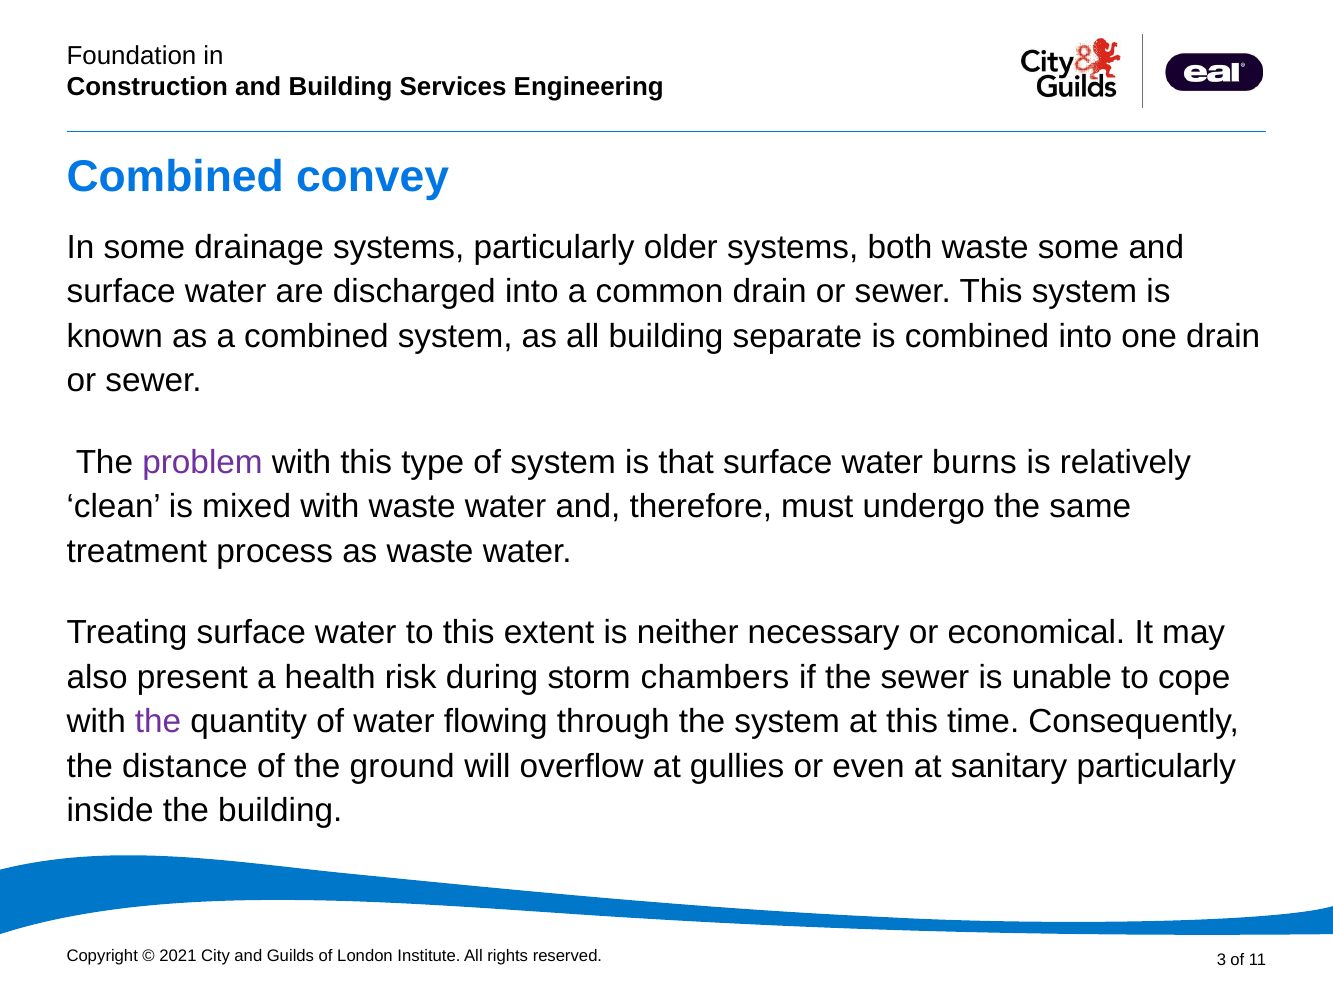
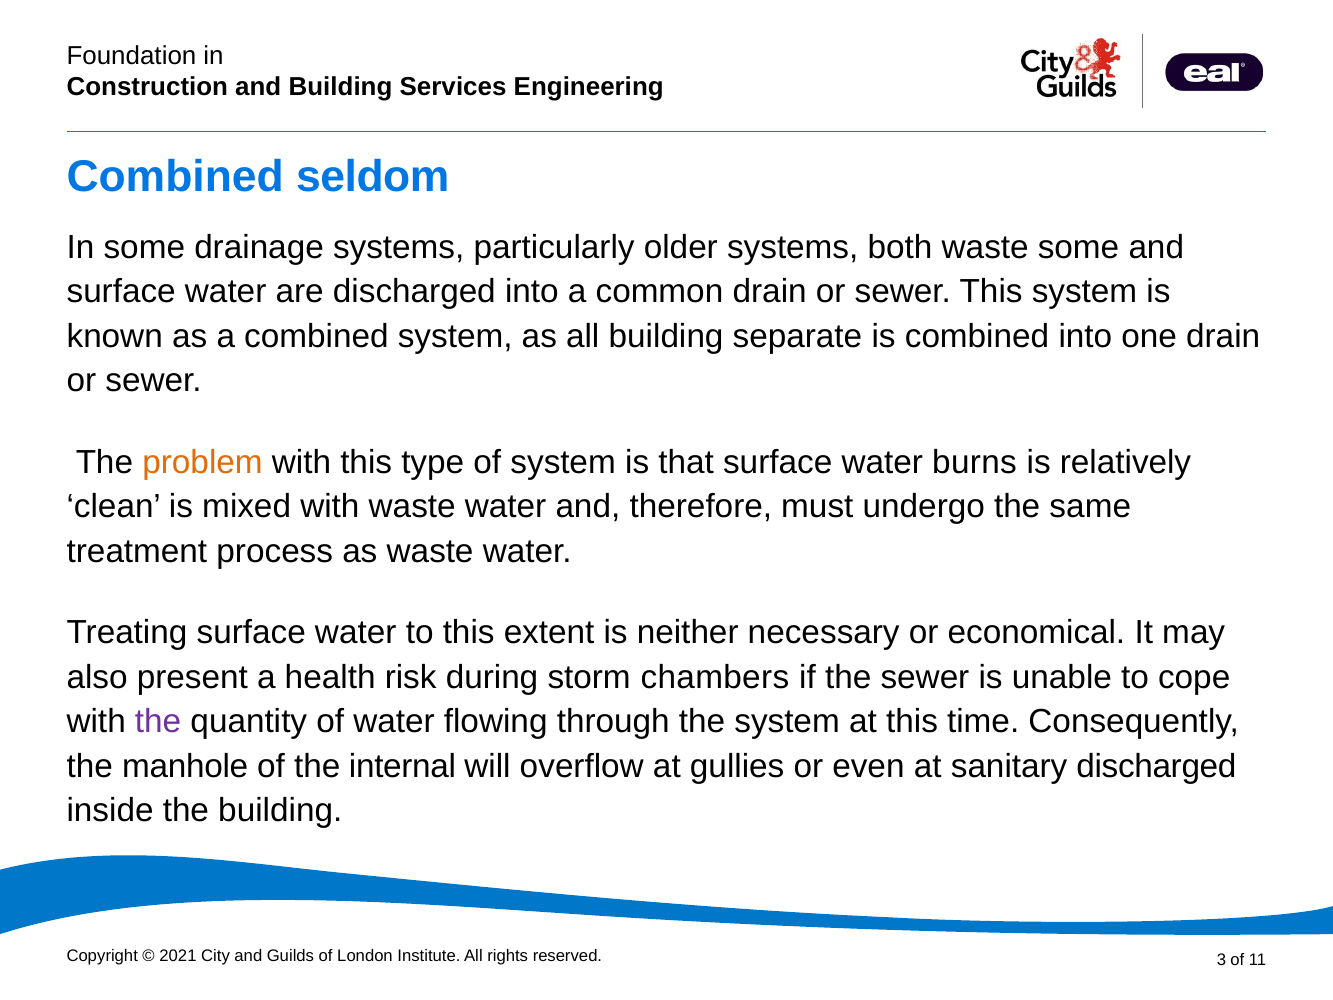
convey: convey -> seldom
problem colour: purple -> orange
distance: distance -> manhole
ground: ground -> internal
sanitary particularly: particularly -> discharged
